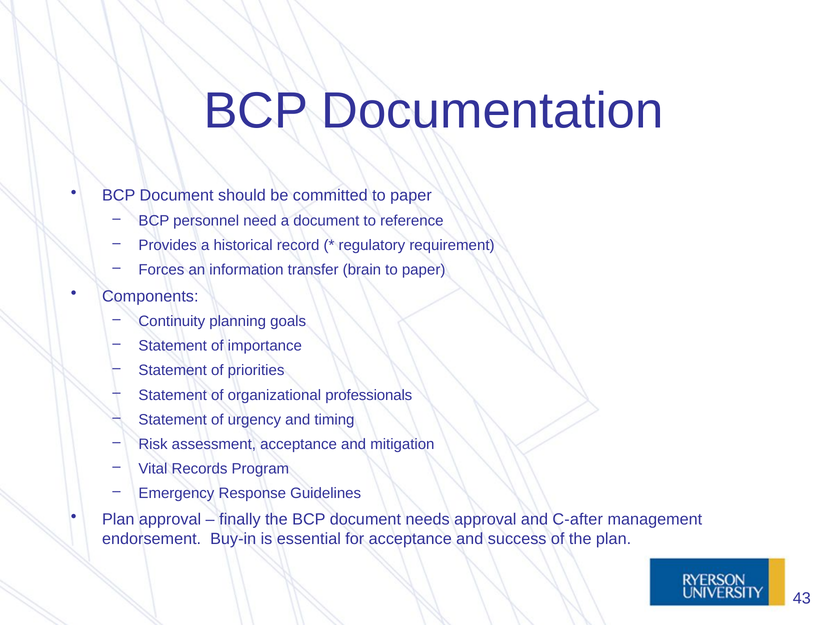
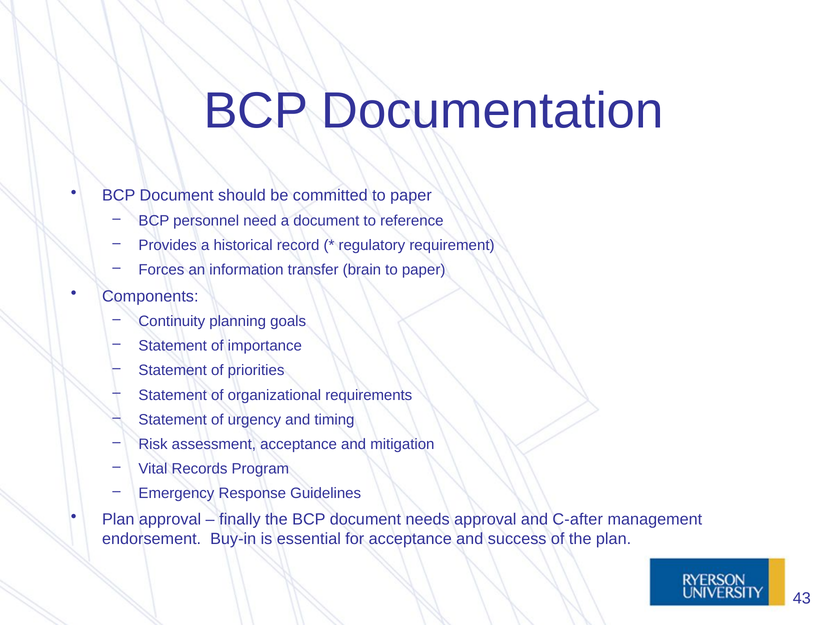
professionals: professionals -> requirements
